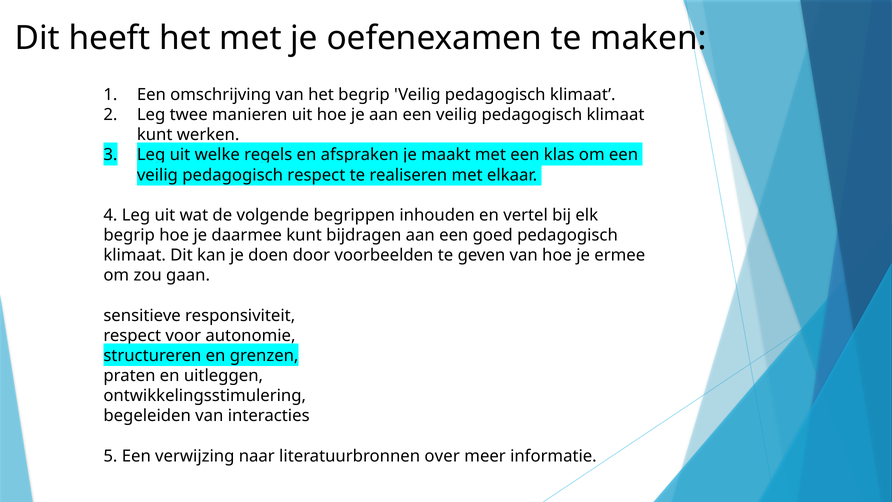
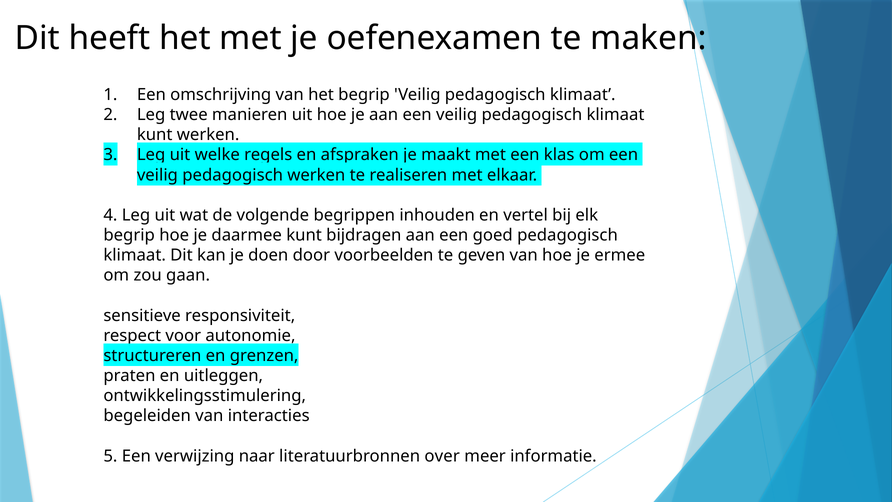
pedagogisch respect: respect -> werken
